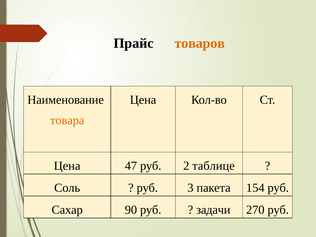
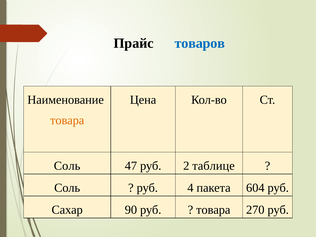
товаров colour: orange -> blue
Цена at (67, 166): Цена -> Соль
3: 3 -> 4
154: 154 -> 604
задачи at (213, 210): задачи -> товара
